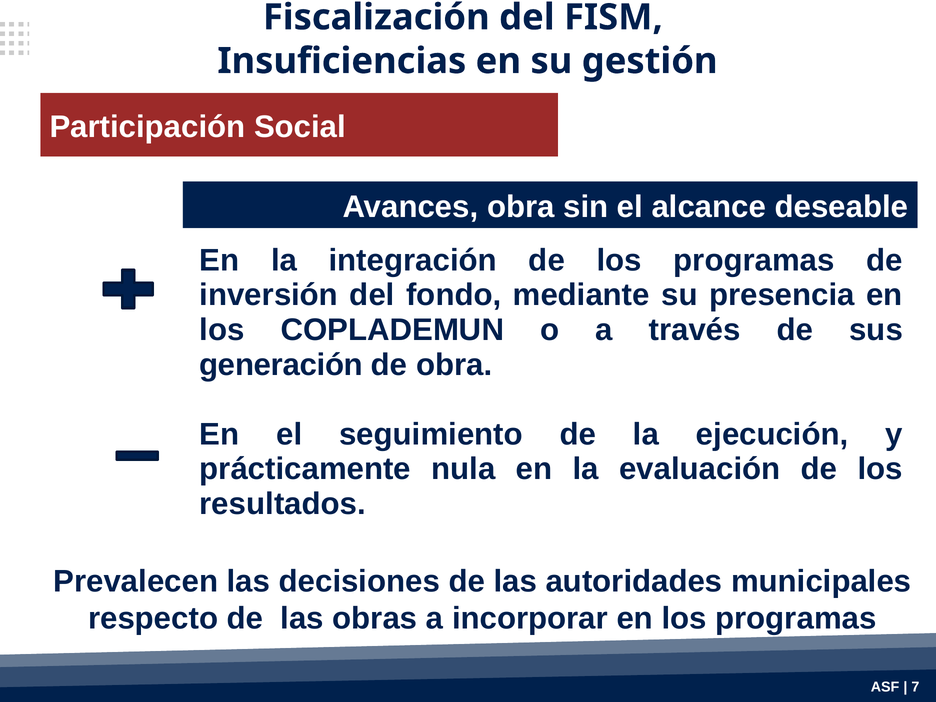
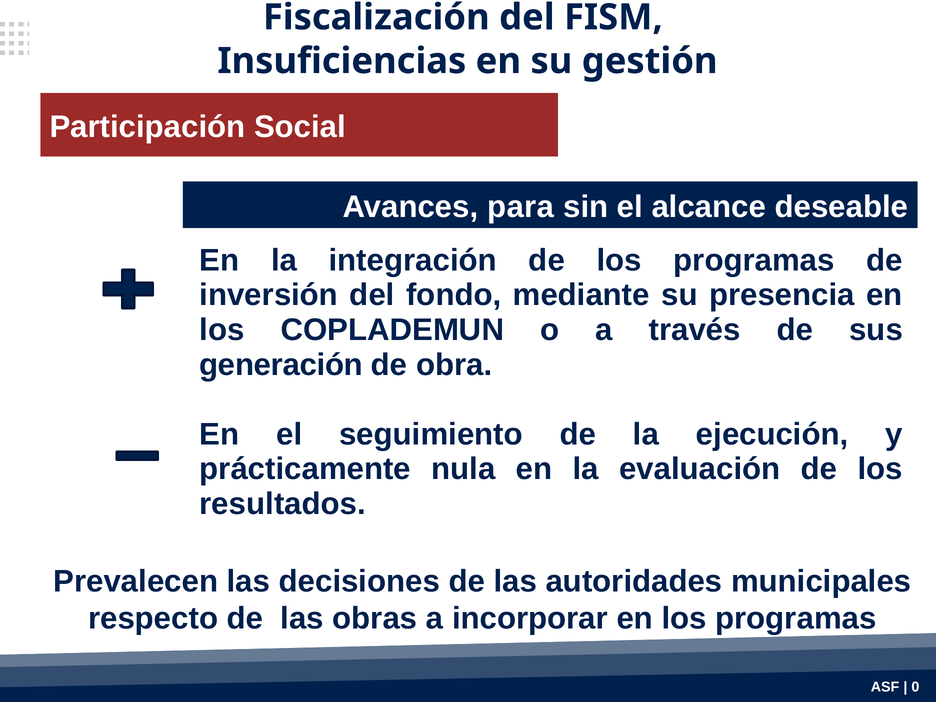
Avances obra: obra -> para
7: 7 -> 0
